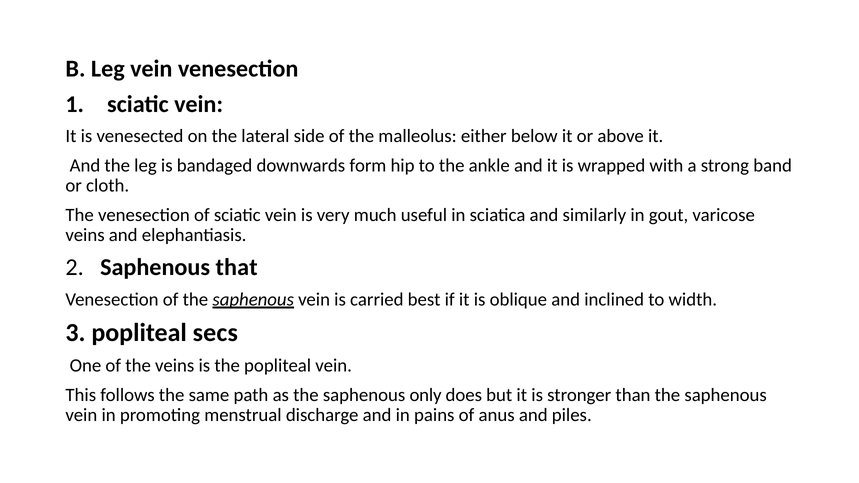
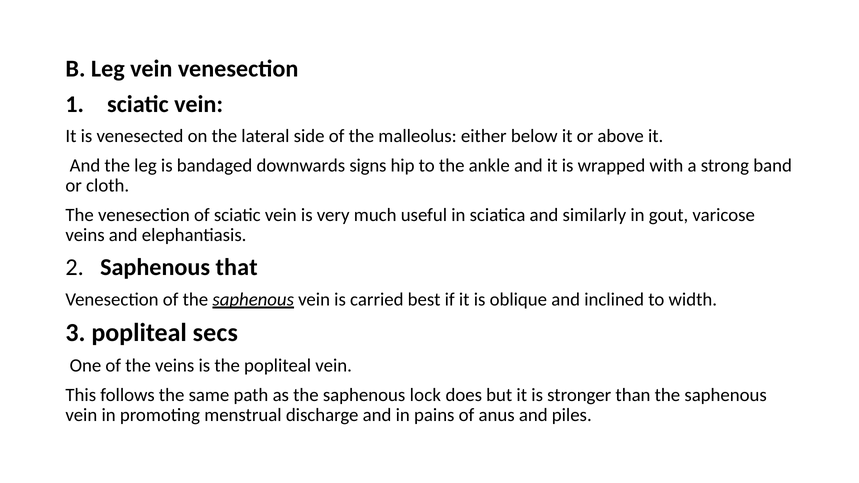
form: form -> signs
only: only -> lock
